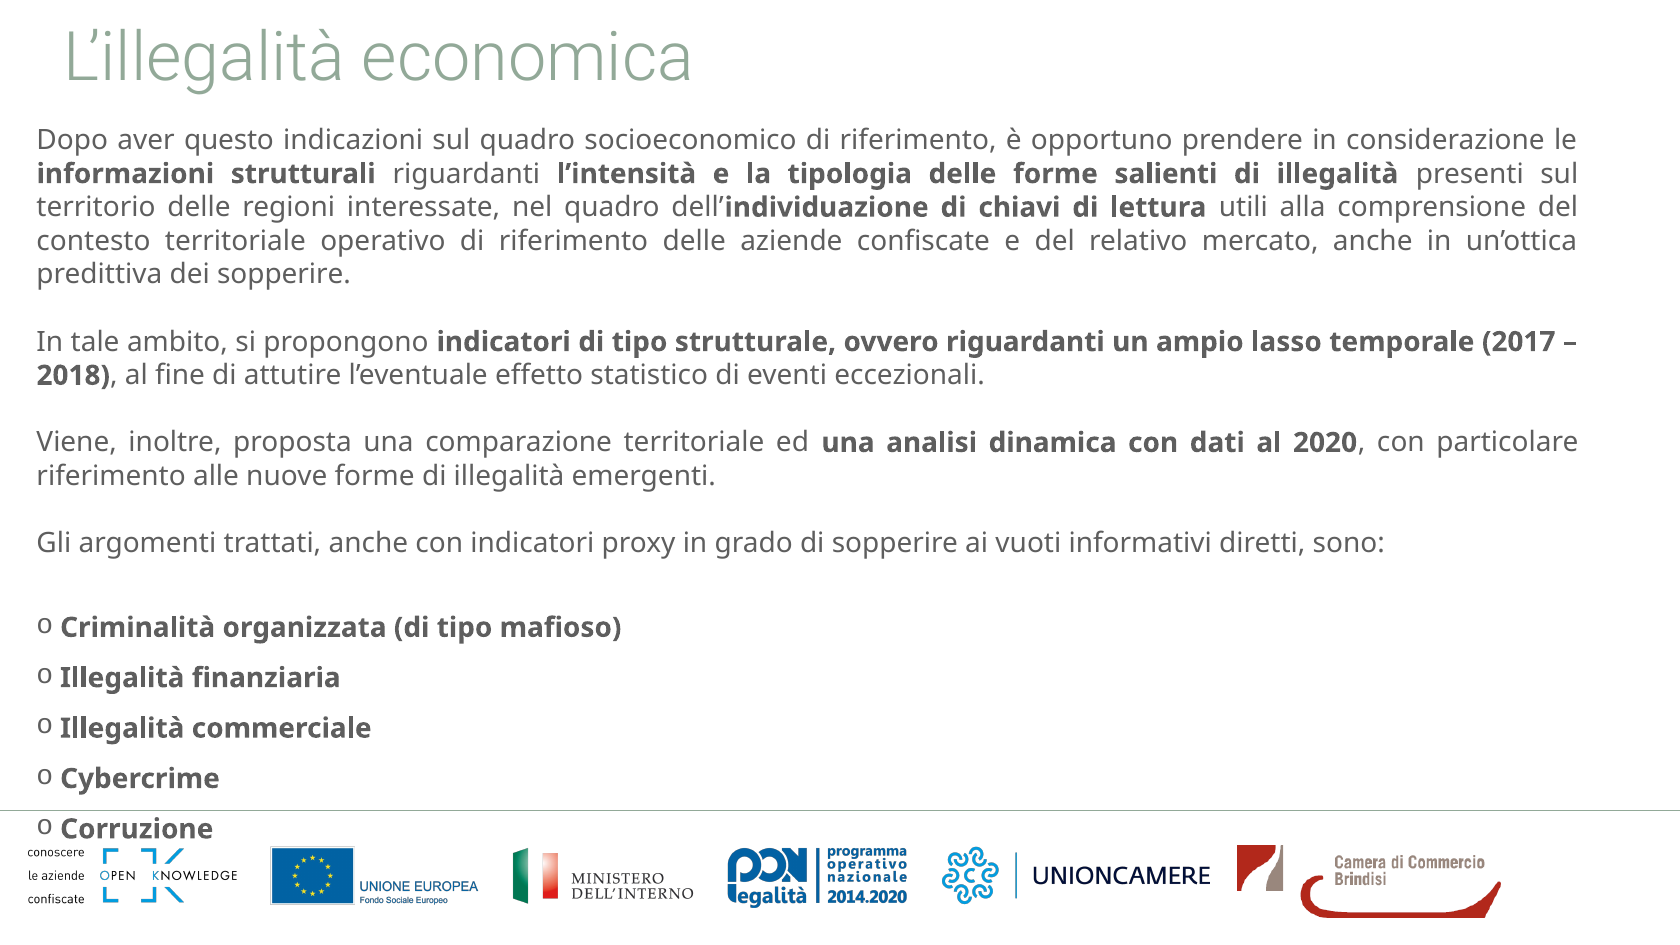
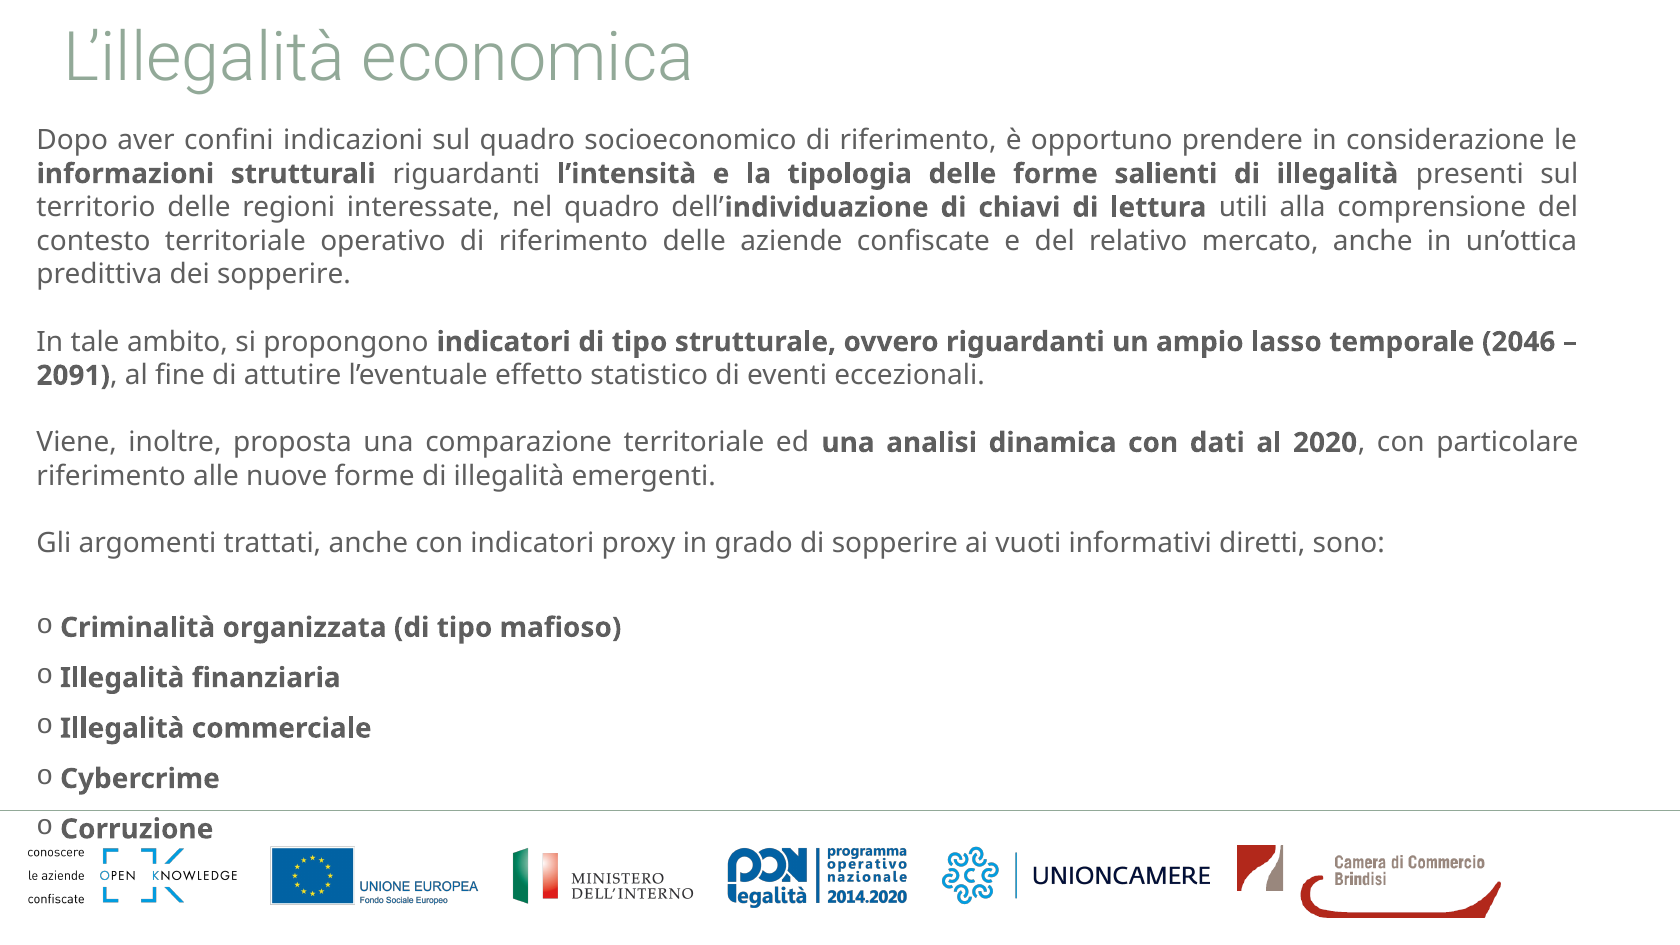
questo: questo -> confini
2017: 2017 -> 2046
2018: 2018 -> 2091
